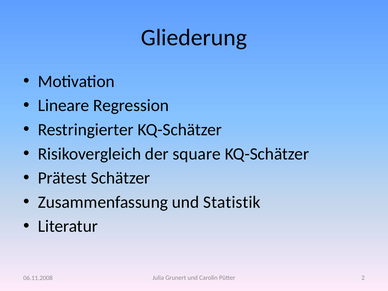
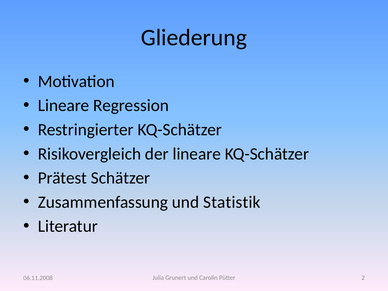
der square: square -> lineare
